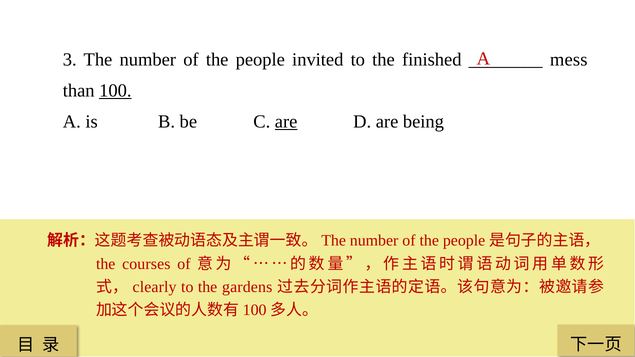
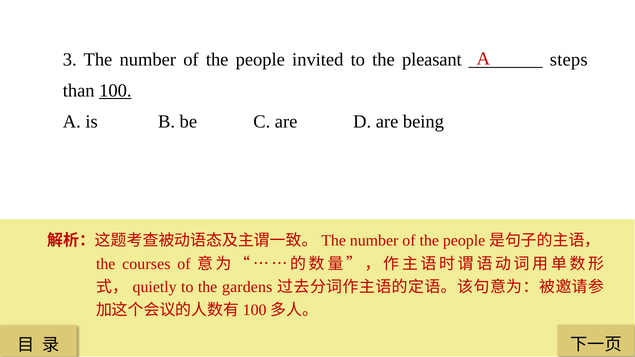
finished: finished -> pleasant
mess: mess -> steps
are at (286, 122) underline: present -> none
clearly: clearly -> quietly
